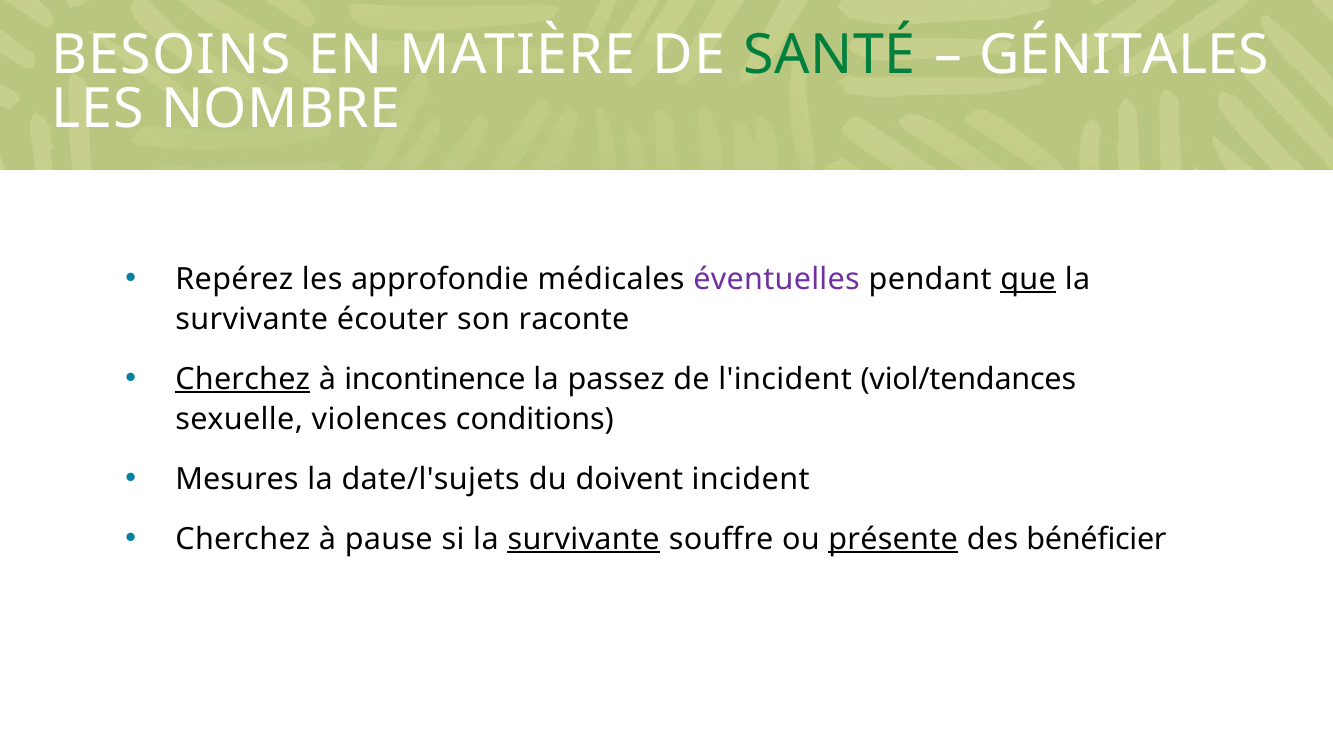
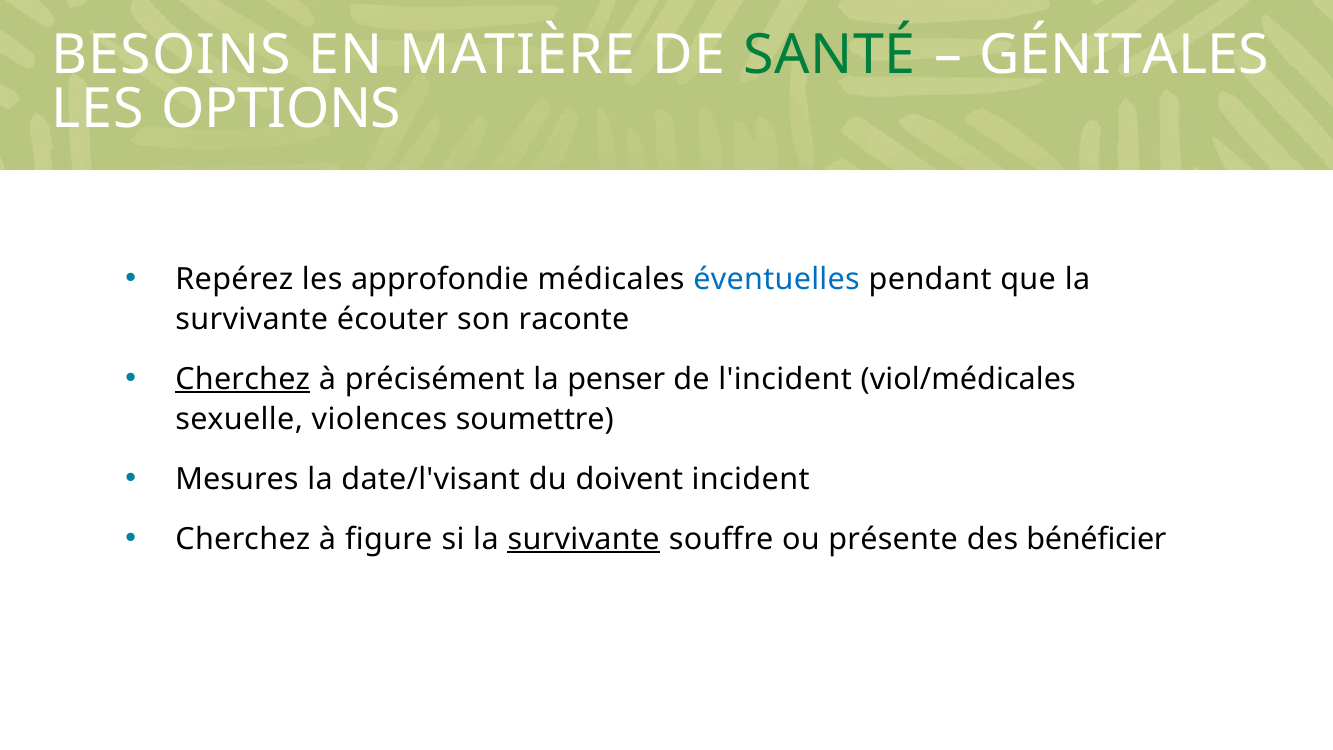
NOMBRE: NOMBRE -> OPTIONS
éventuelles colour: purple -> blue
que underline: present -> none
incontinence: incontinence -> précisément
passez: passez -> penser
viol/tendances: viol/tendances -> viol/médicales
conditions: conditions -> soumettre
date/l'sujets: date/l'sujets -> date/l'visant
pause: pause -> figure
présente underline: present -> none
